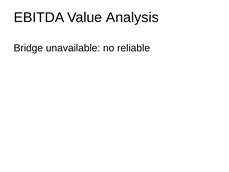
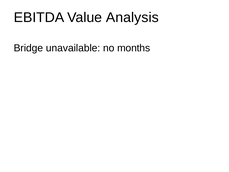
reliable: reliable -> months
